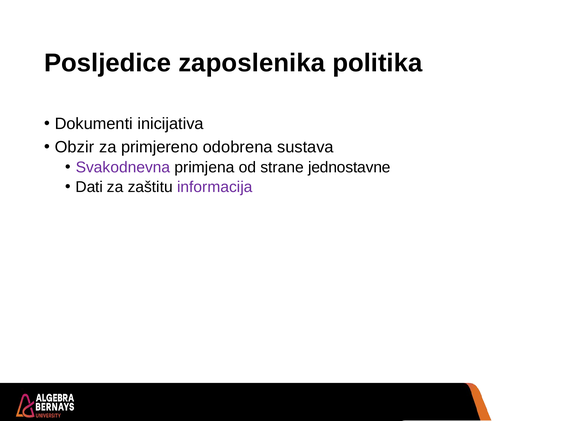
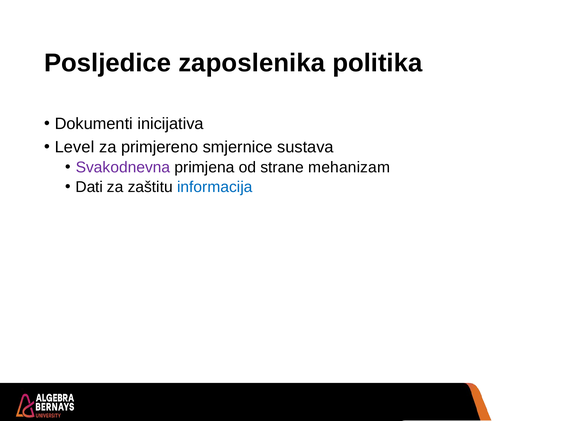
Obzir: Obzir -> Level
odobrena: odobrena -> smjernice
jednostavne: jednostavne -> mehanizam
informacija colour: purple -> blue
